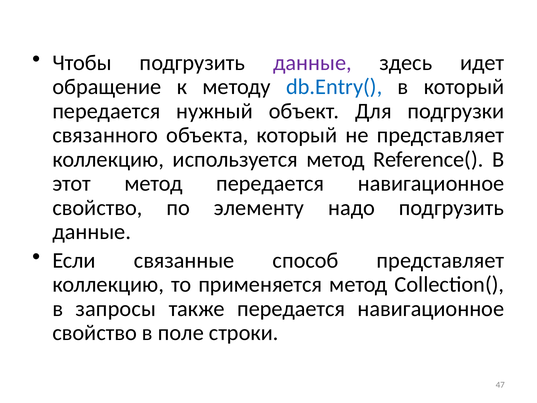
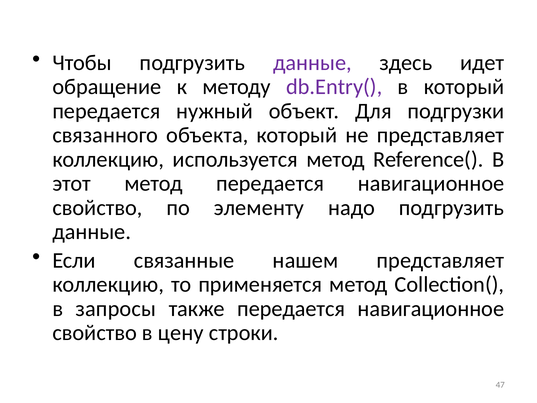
db.Entry( colour: blue -> purple
способ: способ -> нашем
поле: поле -> цену
